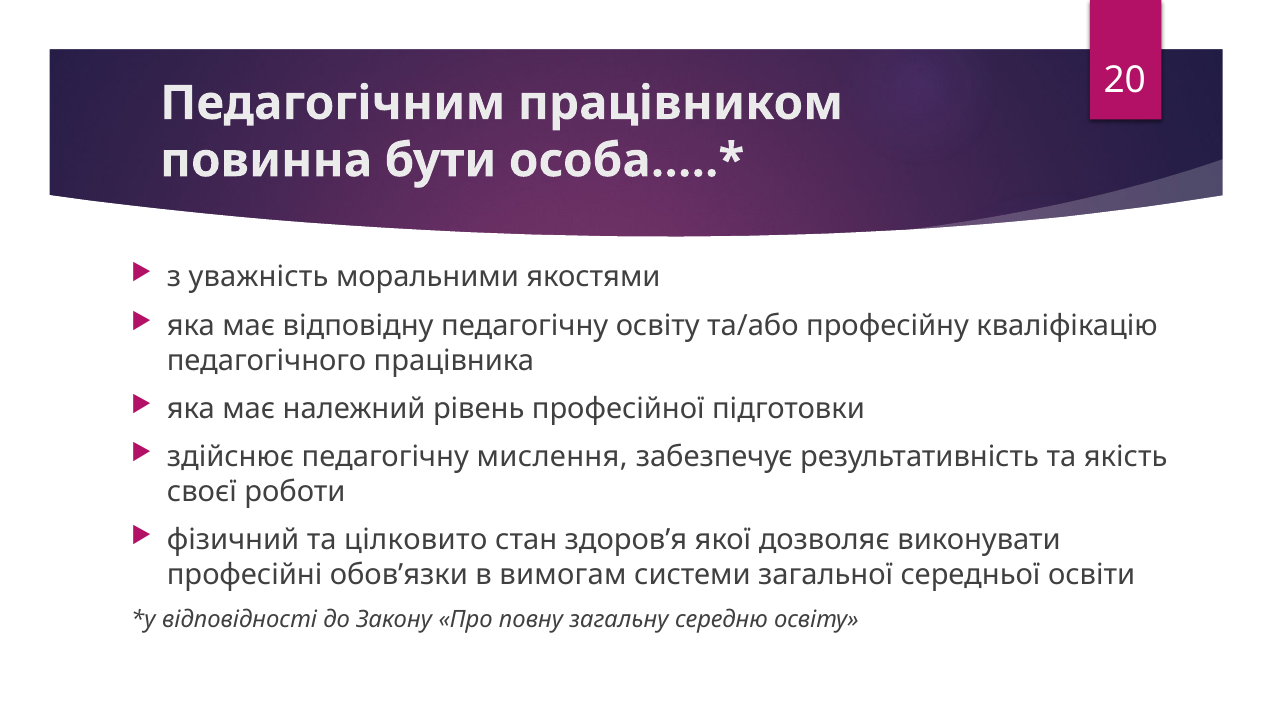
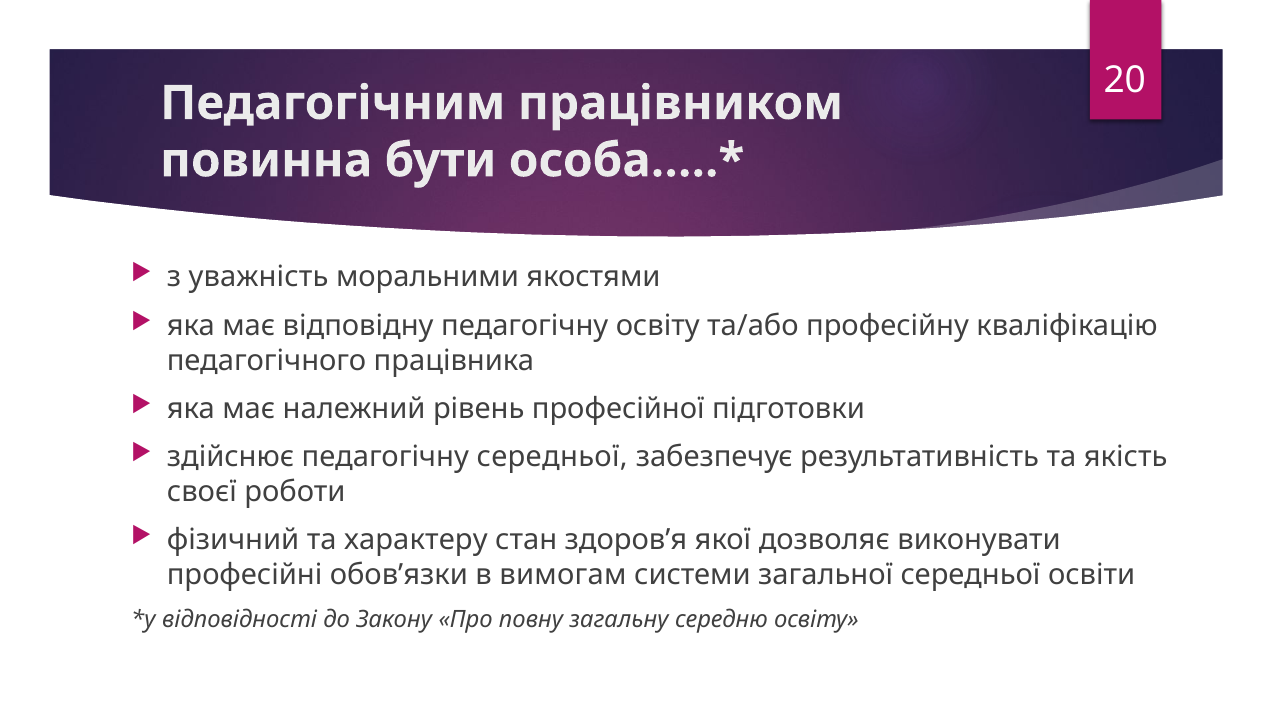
педагогічну мислення: мислення -> середньої
цілковито: цілковито -> характеру
